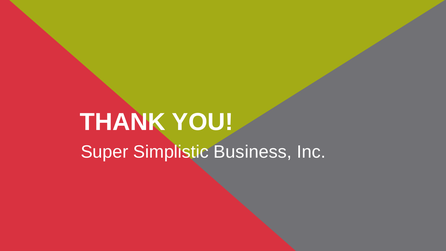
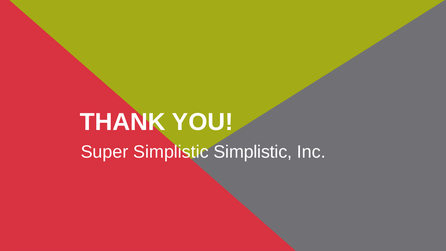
Simplistic Business: Business -> Simplistic
